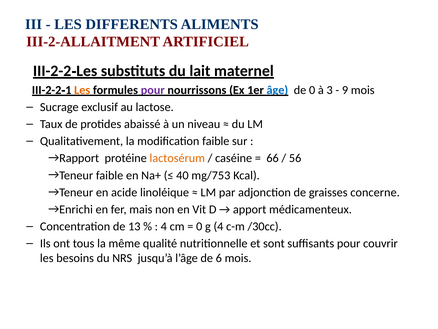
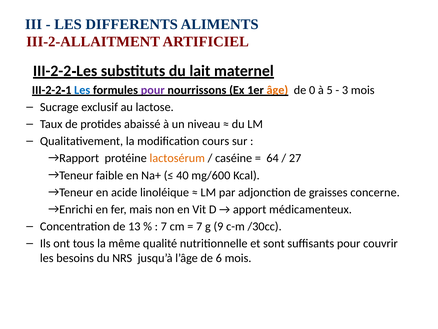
Les at (82, 90) colour: orange -> blue
âge colour: blue -> orange
3: 3 -> 5
9: 9 -> 3
modification faible: faible -> cours
66: 66 -> 64
56: 56 -> 27
mg/753: mg/753 -> mg/600
4 at (164, 226): 4 -> 7
0 at (199, 226): 0 -> 7
g 4: 4 -> 9
